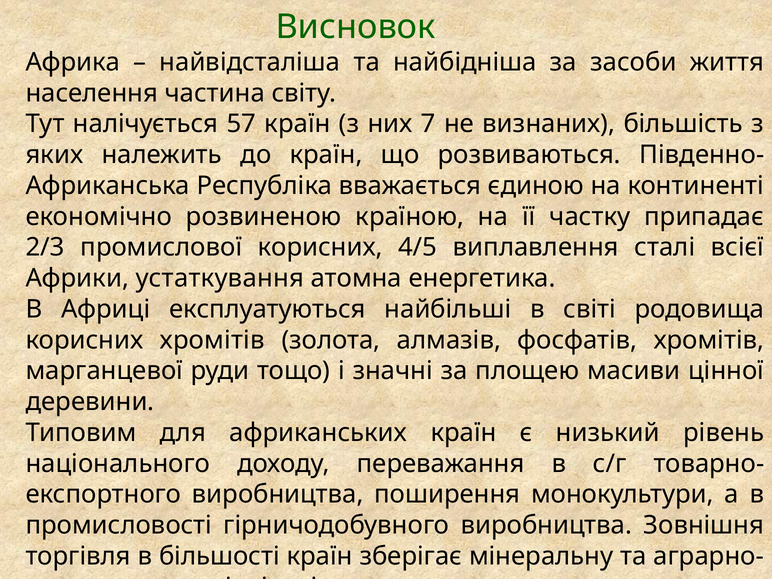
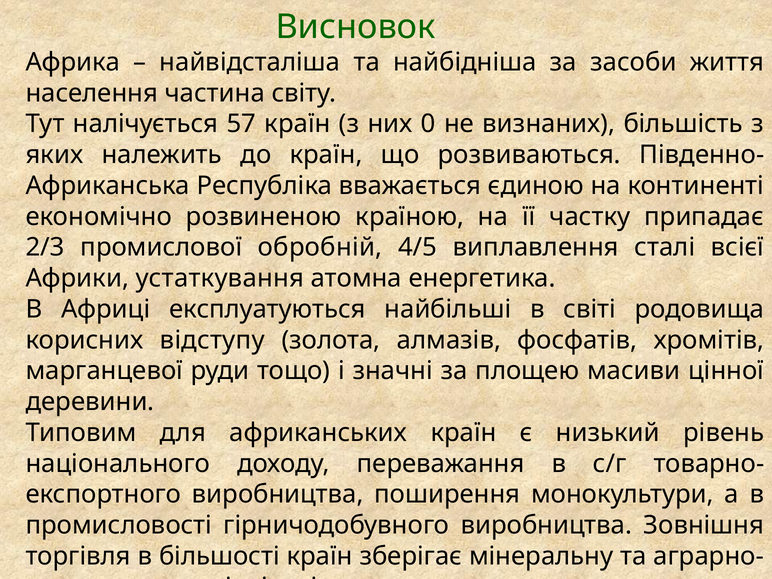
7: 7 -> 0
промислової корисних: корисних -> обробній
корисних хромітів: хромітів -> відступу
